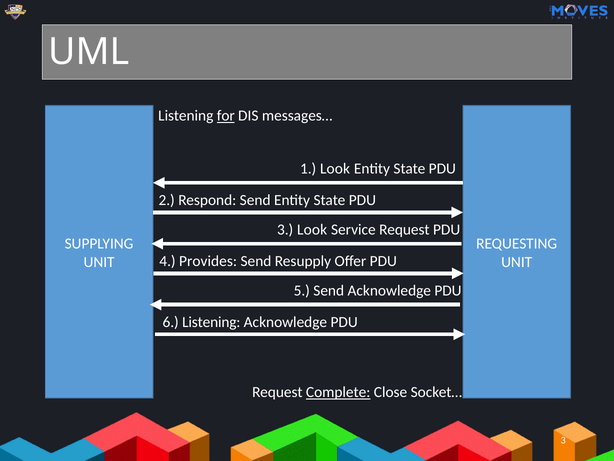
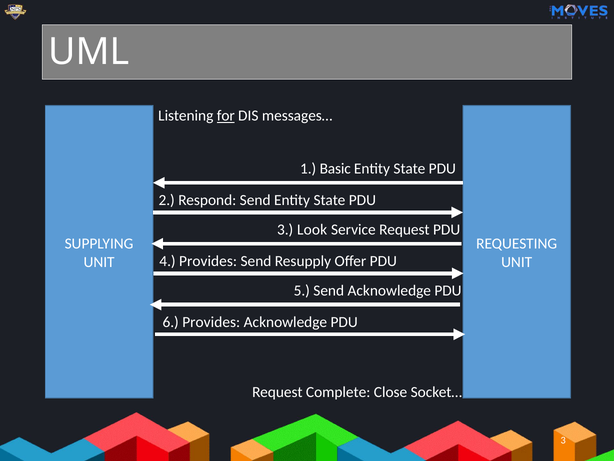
1 Look: Look -> Basic
6 Listening: Listening -> Provides
Complete underline: present -> none
